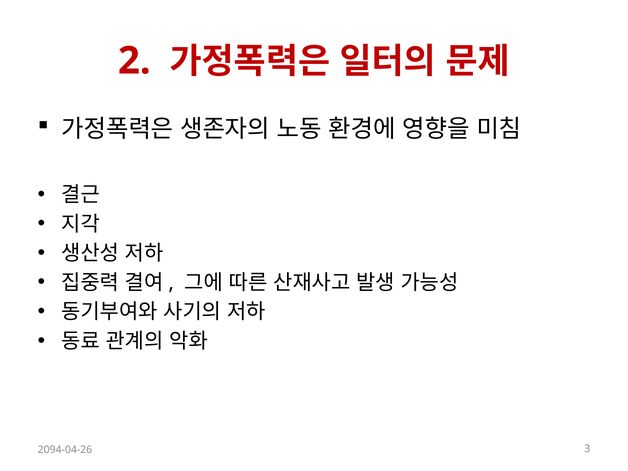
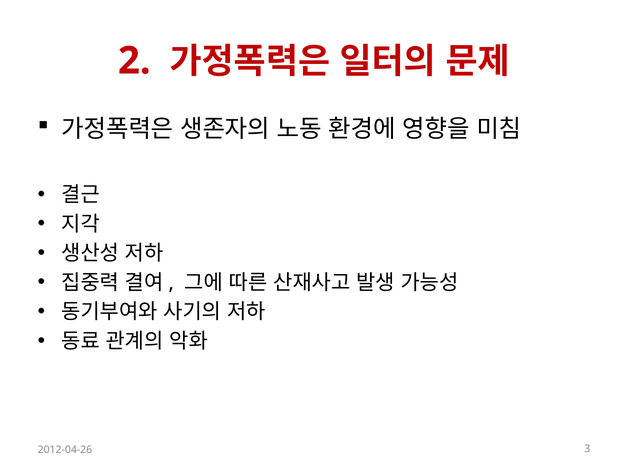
2094-04-26: 2094-04-26 -> 2012-04-26
